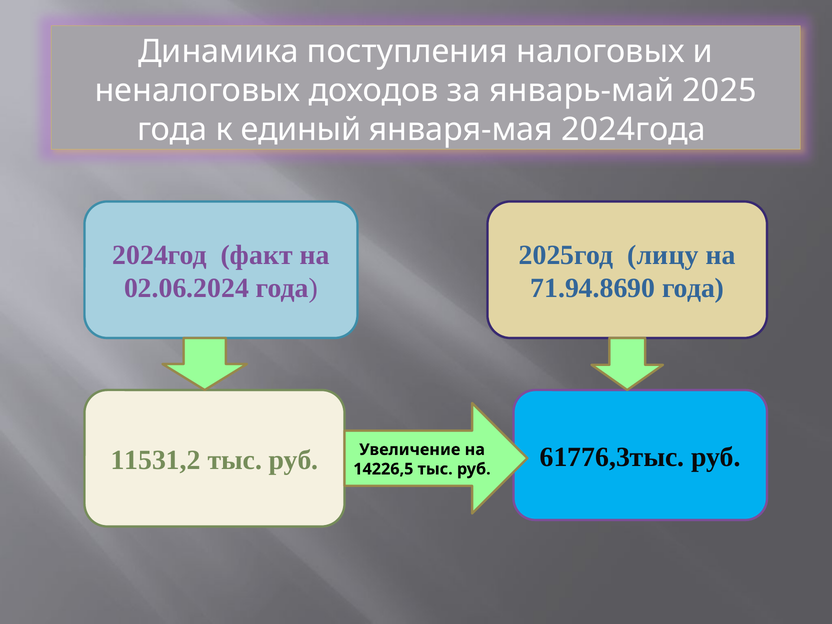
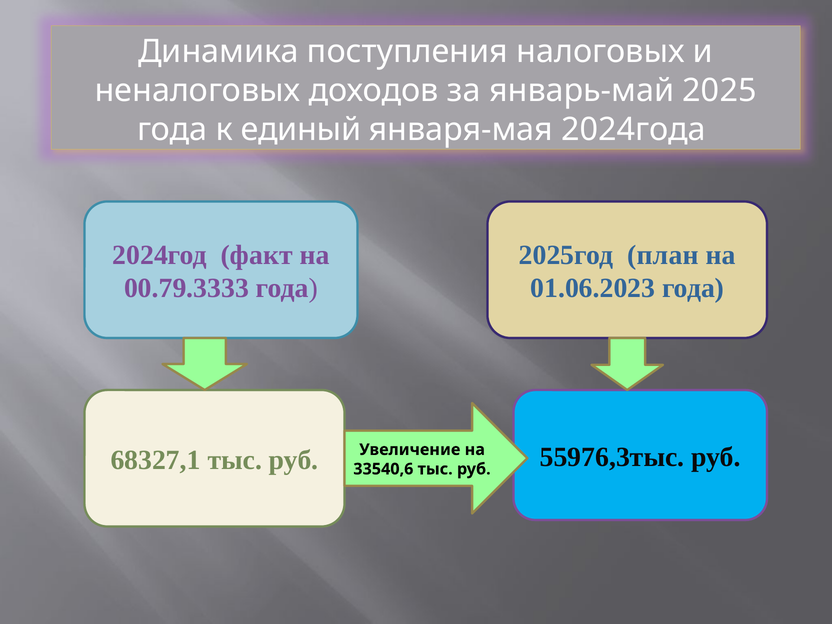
лицу: лицу -> план
02.06.2024: 02.06.2024 -> 00.79.3333
71.94.8690: 71.94.8690 -> 01.06.2023
11531,2: 11531,2 -> 68327,1
61776,3тыс: 61776,3тыс -> 55976,3тыс
14226,5: 14226,5 -> 33540,6
